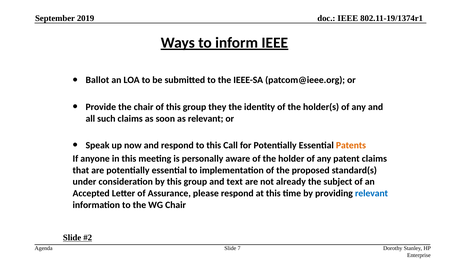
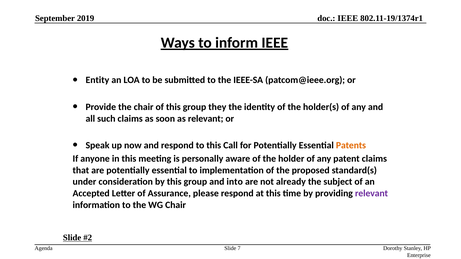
Ballot: Ballot -> Entity
text: text -> into
relevant at (371, 194) colour: blue -> purple
